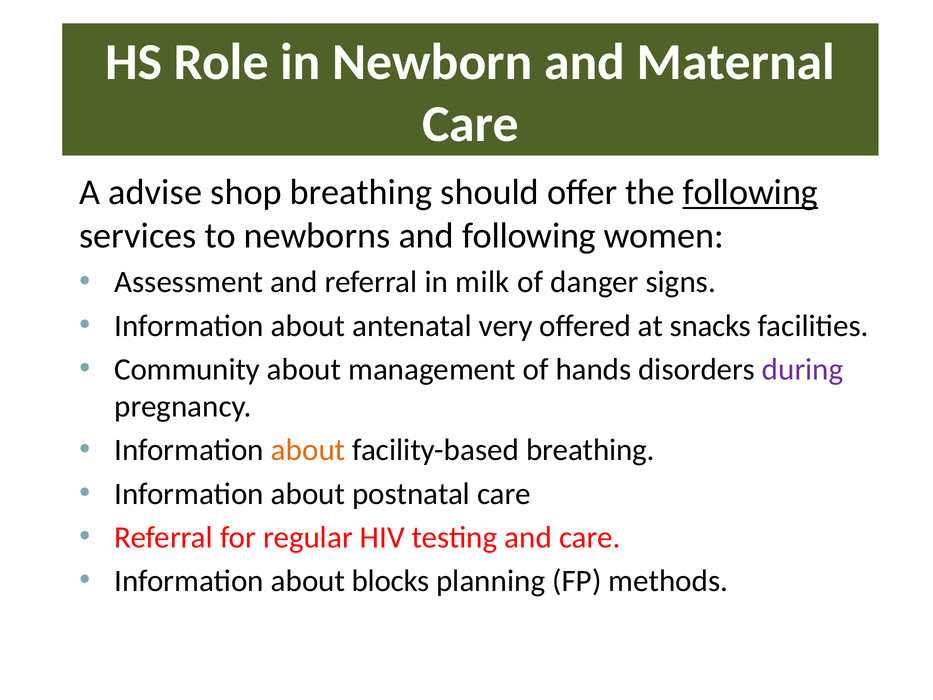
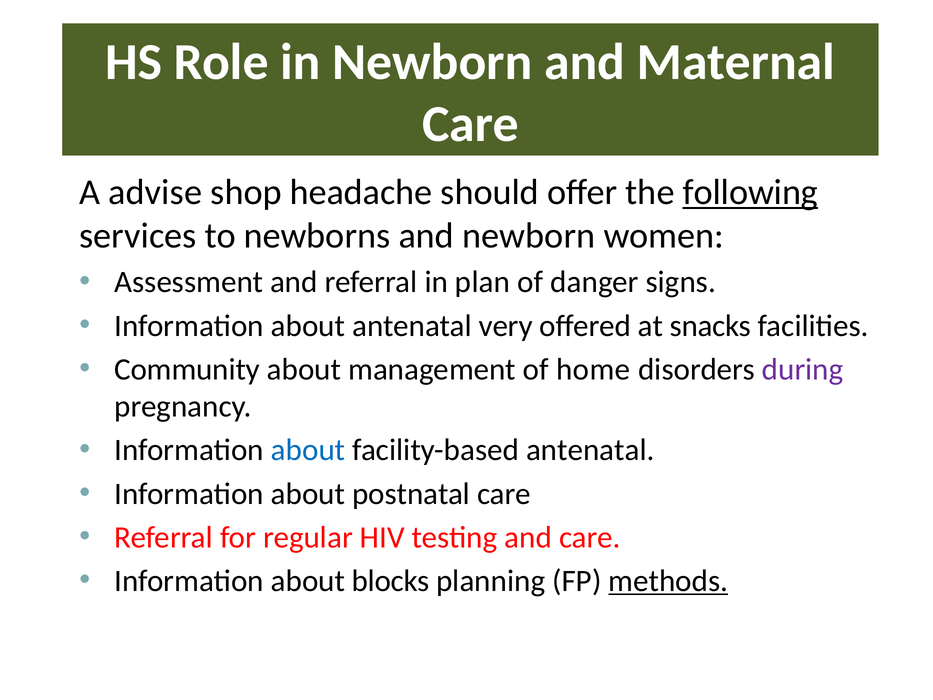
shop breathing: breathing -> headache
and following: following -> newborn
milk: milk -> plan
hands: hands -> home
about at (308, 450) colour: orange -> blue
facility-based breathing: breathing -> antenatal
methods underline: none -> present
